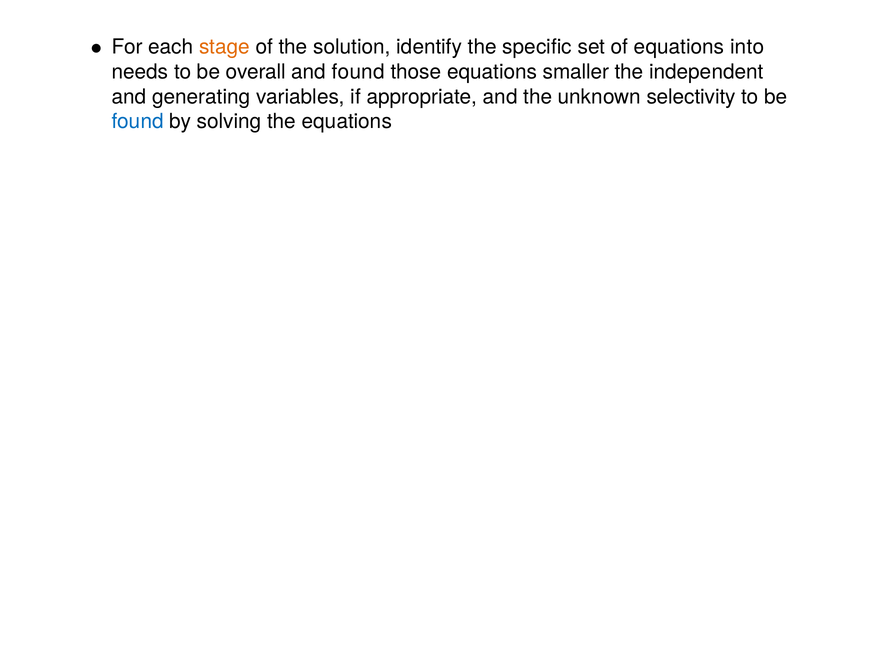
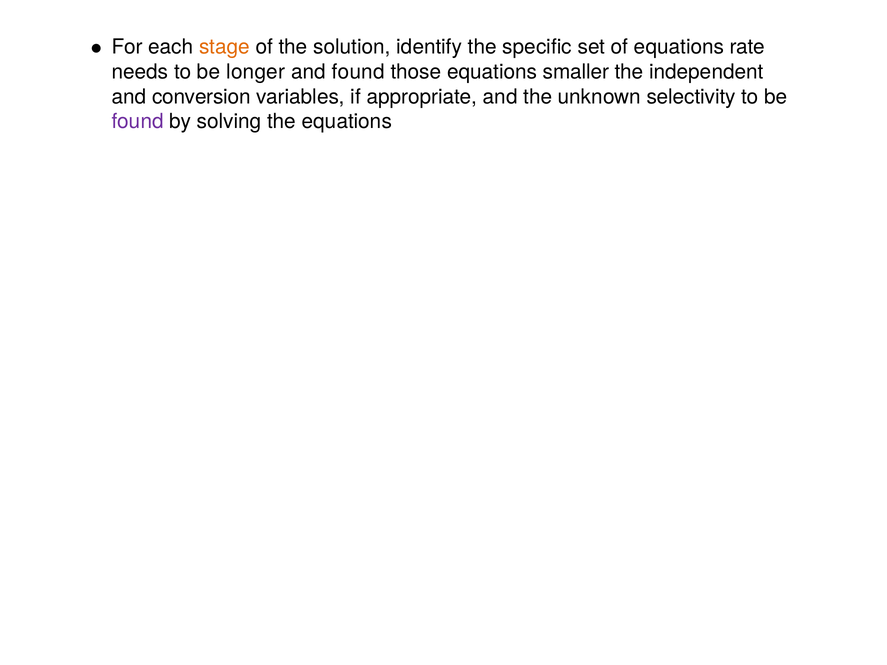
into: into -> rate
overall: overall -> longer
generating: generating -> conversion
found at (138, 122) colour: blue -> purple
